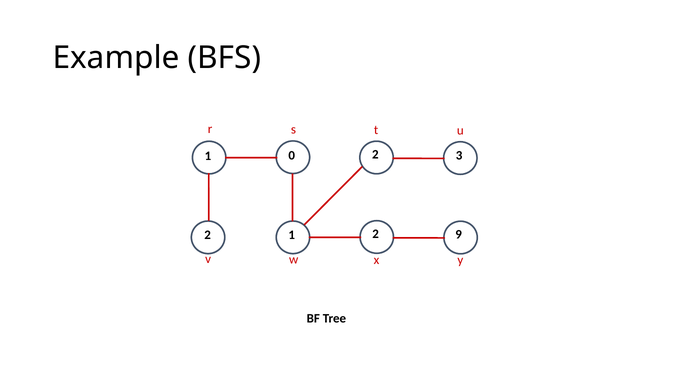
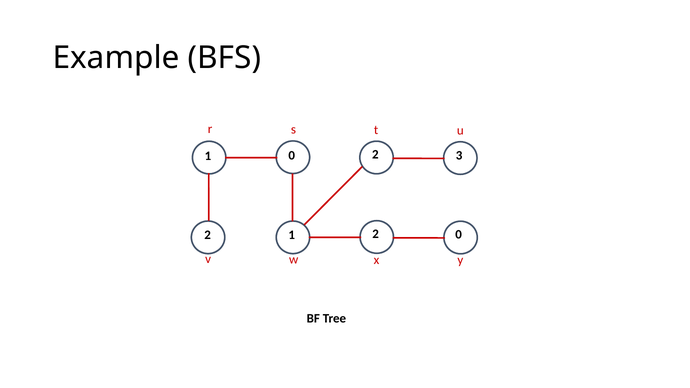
2 9: 9 -> 0
